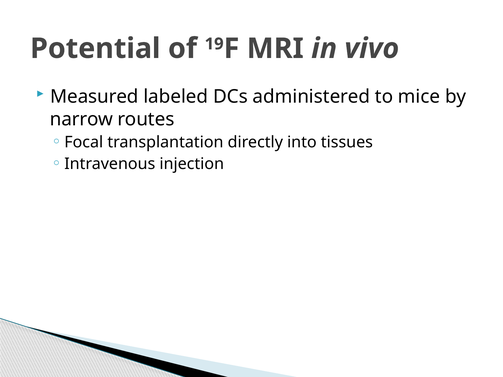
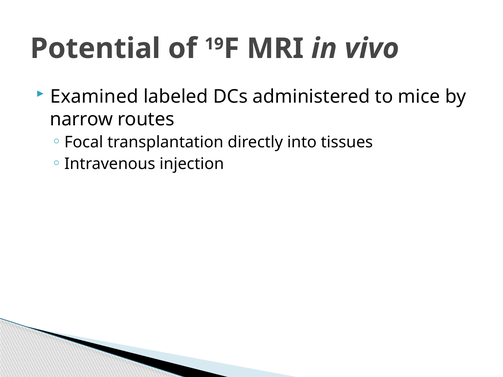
Measured: Measured -> Examined
